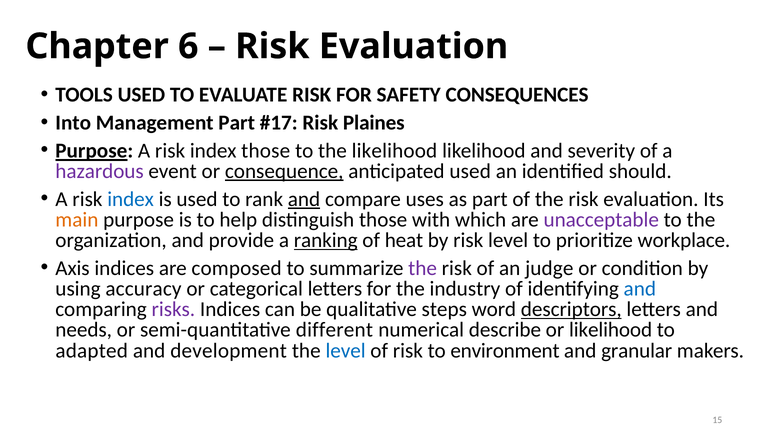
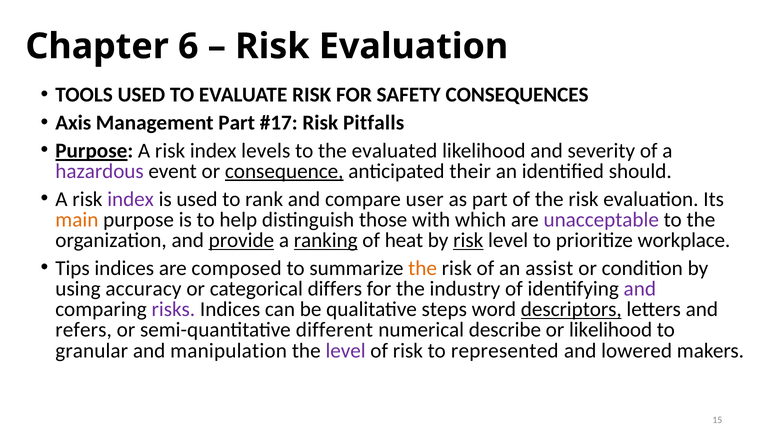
Into: Into -> Axis
Plaines: Plaines -> Pitfalls
index those: those -> levels
the likelihood: likelihood -> evaluated
anticipated used: used -> their
index at (131, 199) colour: blue -> purple
and at (304, 199) underline: present -> none
uses: uses -> user
provide underline: none -> present
risk at (468, 240) underline: none -> present
Axis: Axis -> Tips
the at (423, 268) colour: purple -> orange
judge: judge -> assist
categorical letters: letters -> differs
and at (640, 289) colour: blue -> purple
needs: needs -> refers
adapted: adapted -> granular
development: development -> manipulation
level at (346, 350) colour: blue -> purple
environment: environment -> represented
granular: granular -> lowered
